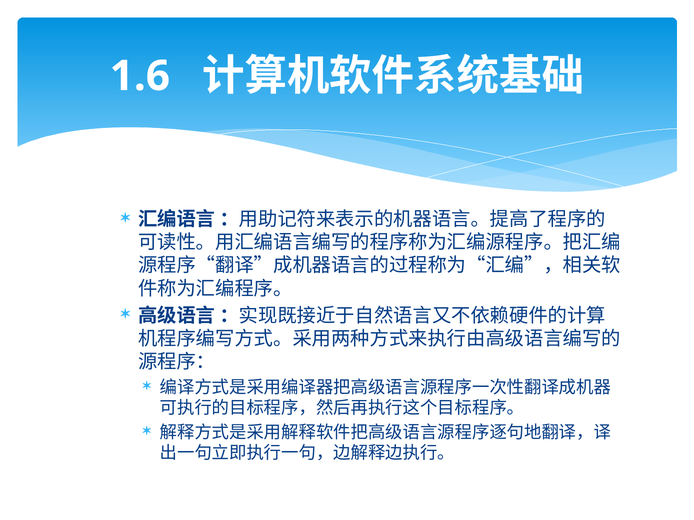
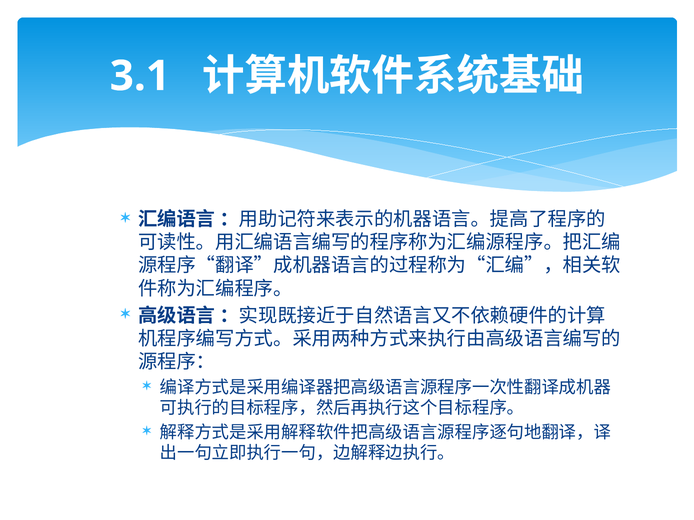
1.6: 1.6 -> 3.1
